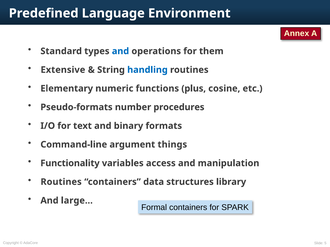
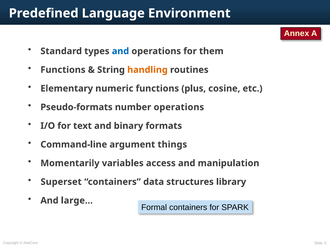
Extensive at (63, 70): Extensive -> Functions
handling colour: blue -> orange
number procedures: procedures -> operations
Functionality: Functionality -> Momentarily
Routines at (61, 182): Routines -> Superset
